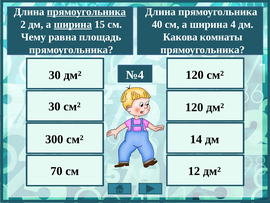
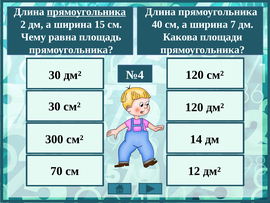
ширина at (73, 24) underline: present -> none
4: 4 -> 7
комнаты: комнаты -> площади
